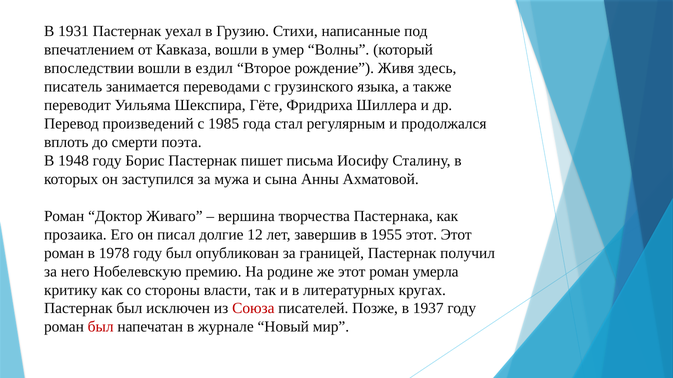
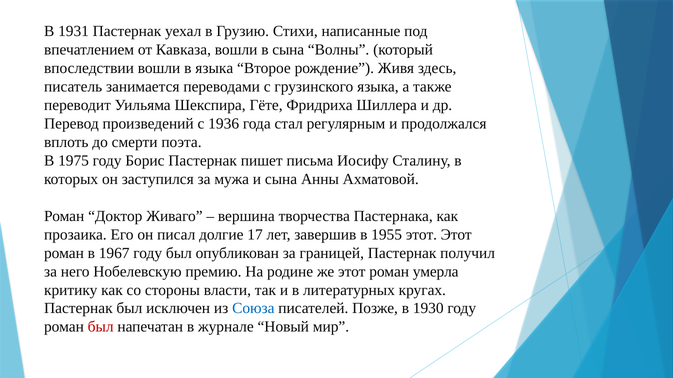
в умер: умер -> сына
в ездил: ездил -> языка
1985: 1985 -> 1936
1948: 1948 -> 1975
12: 12 -> 17
1978: 1978 -> 1967
Союза colour: red -> blue
1937: 1937 -> 1930
